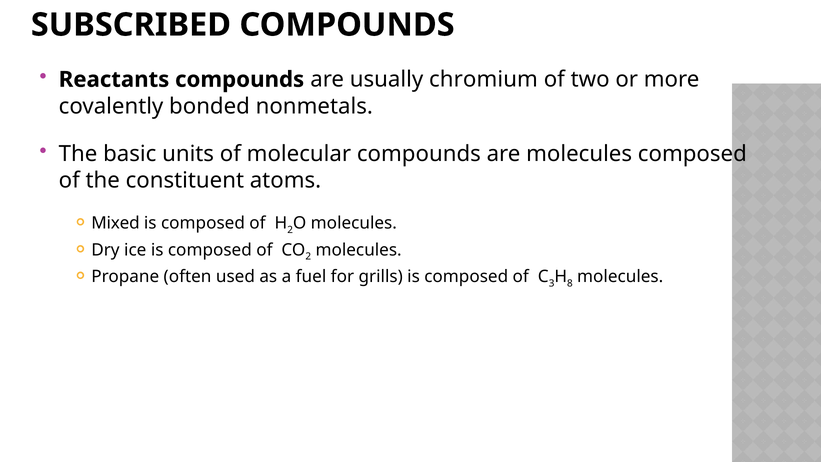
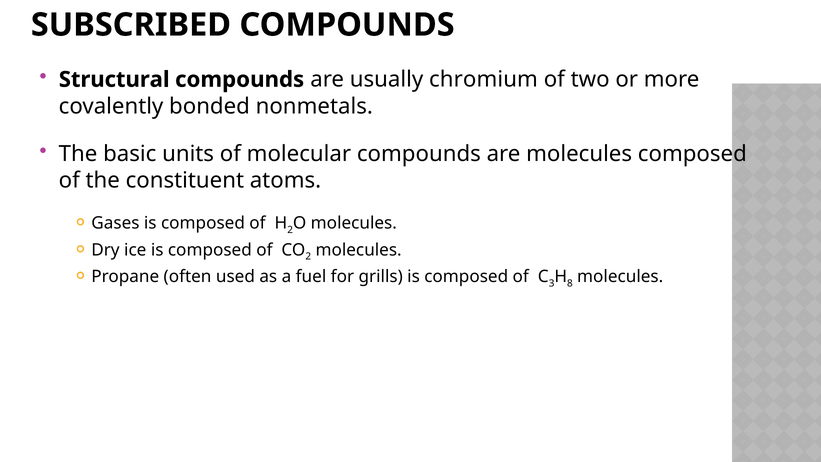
Reactants: Reactants -> Structural
Mixed: Mixed -> Gases
